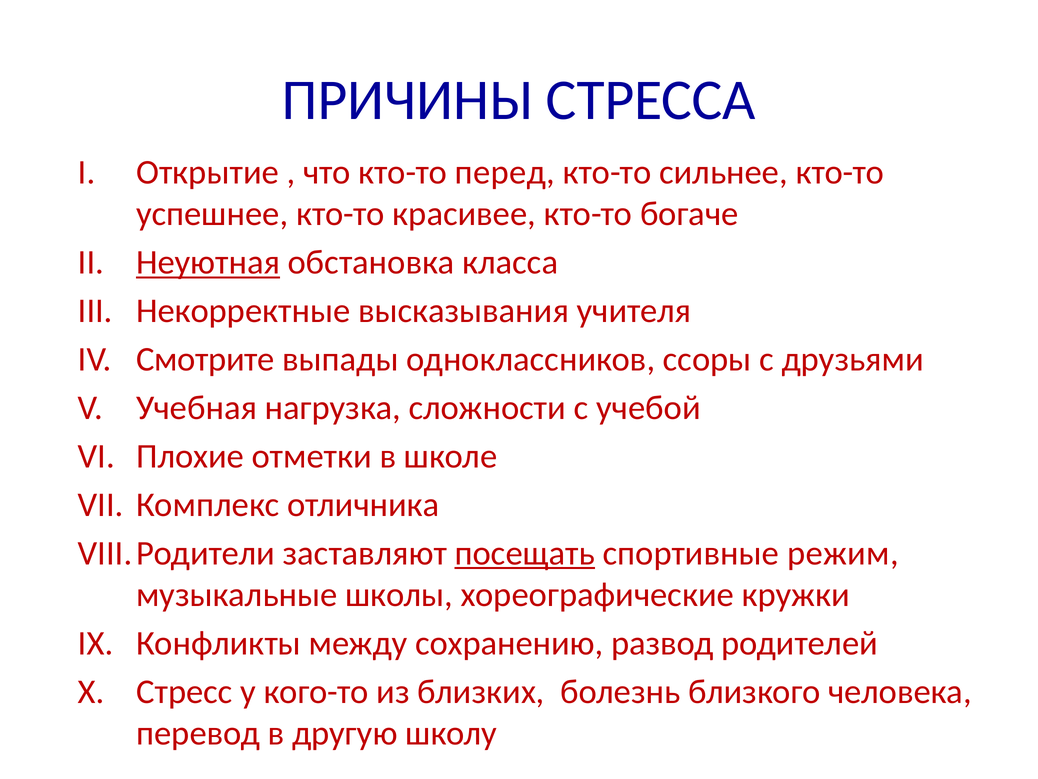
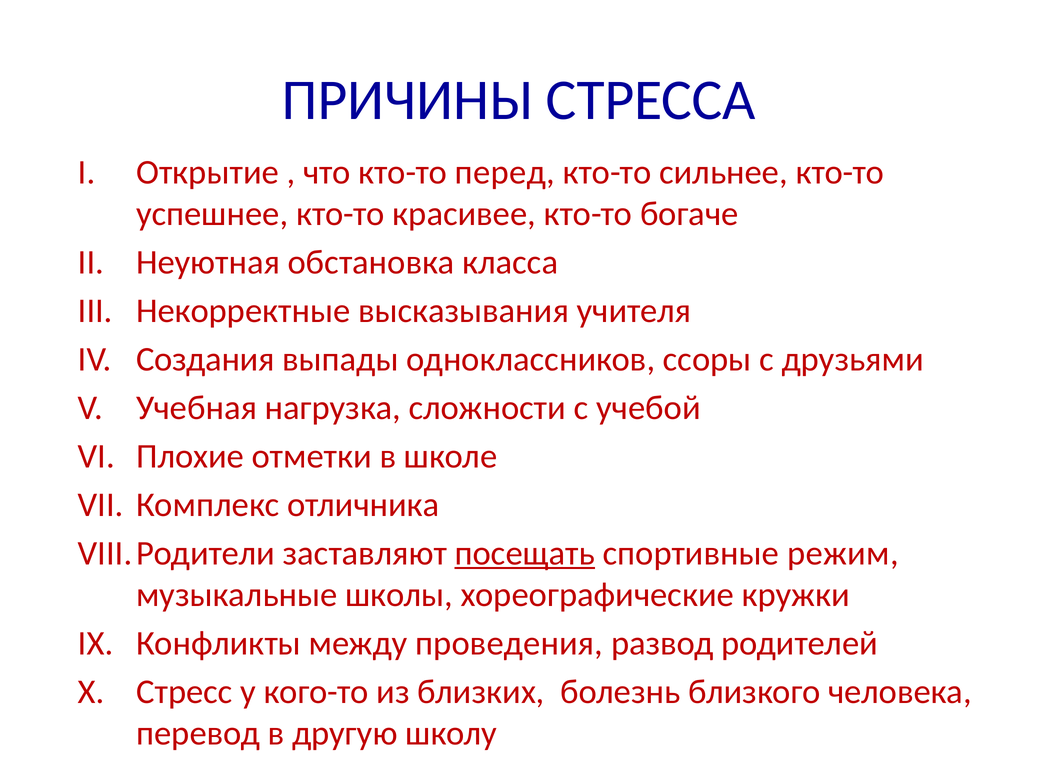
Неуютная underline: present -> none
Смотрите: Смотрите -> Создания
сохранению: сохранению -> проведения
